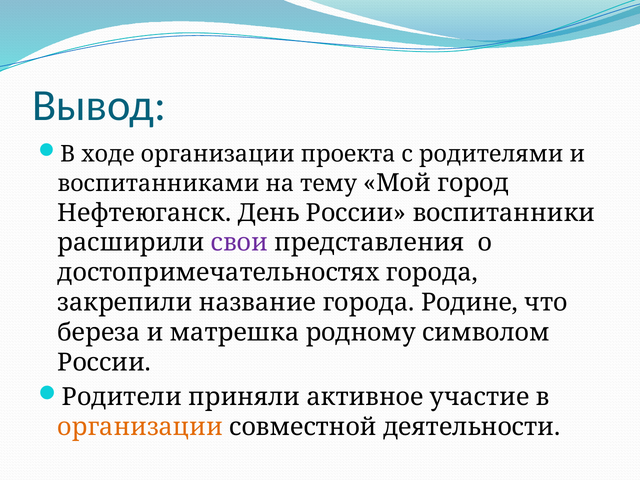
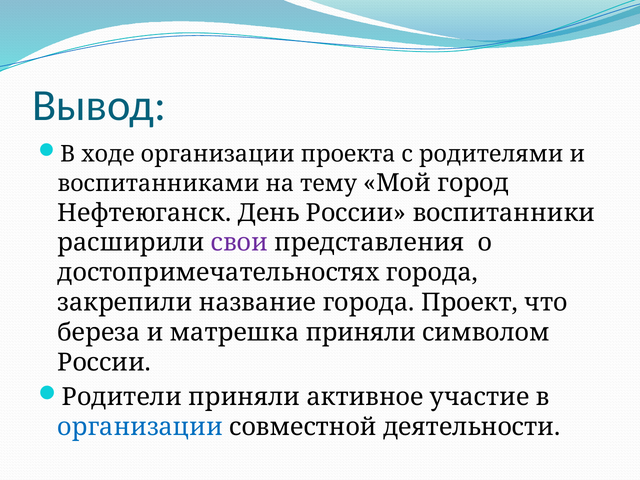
Родине: Родине -> Проект
матрешка родному: родному -> приняли
организации at (140, 427) colour: orange -> blue
